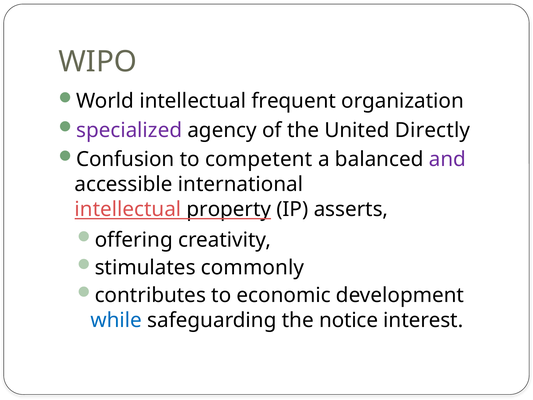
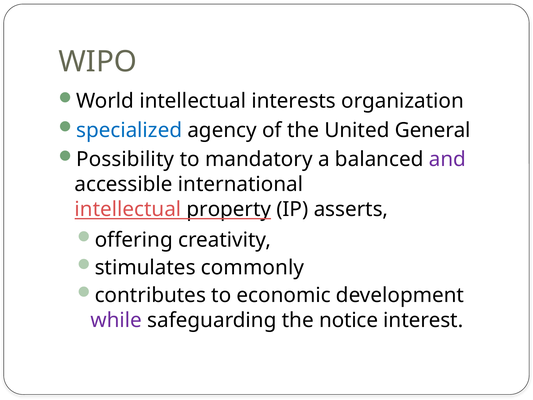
frequent: frequent -> interests
specialized colour: purple -> blue
Directly: Directly -> General
Confusion: Confusion -> Possibility
competent: competent -> mandatory
while colour: blue -> purple
